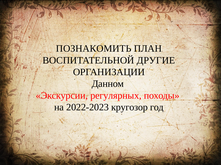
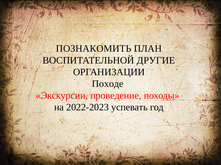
Данном: Данном -> Походе
регулярных: регулярных -> проведение
кругозор: кругозор -> успевать
